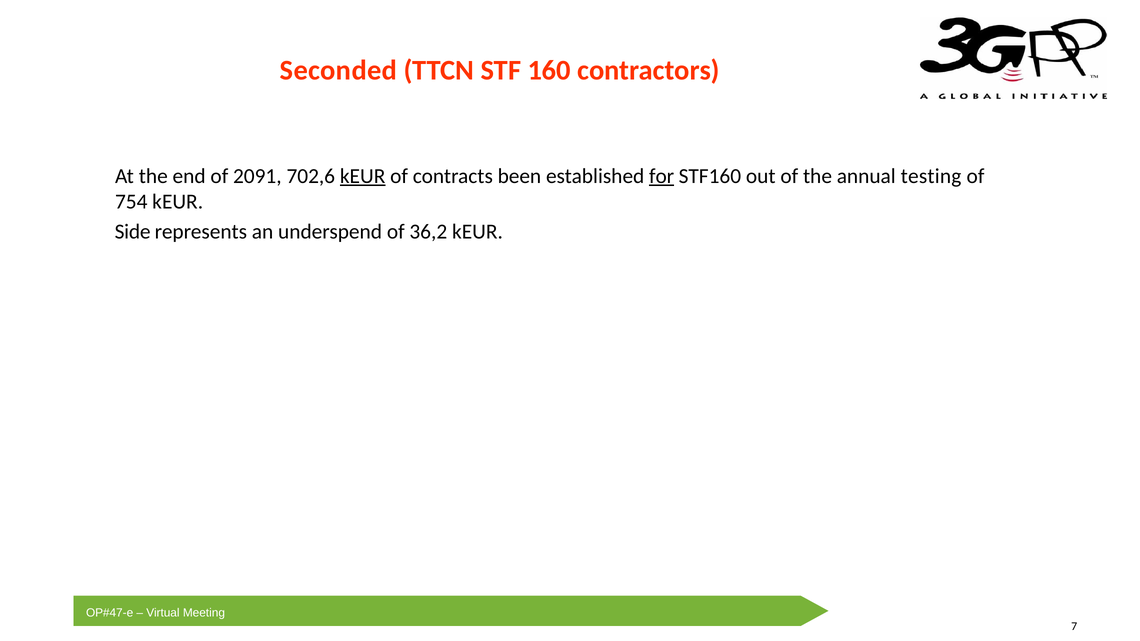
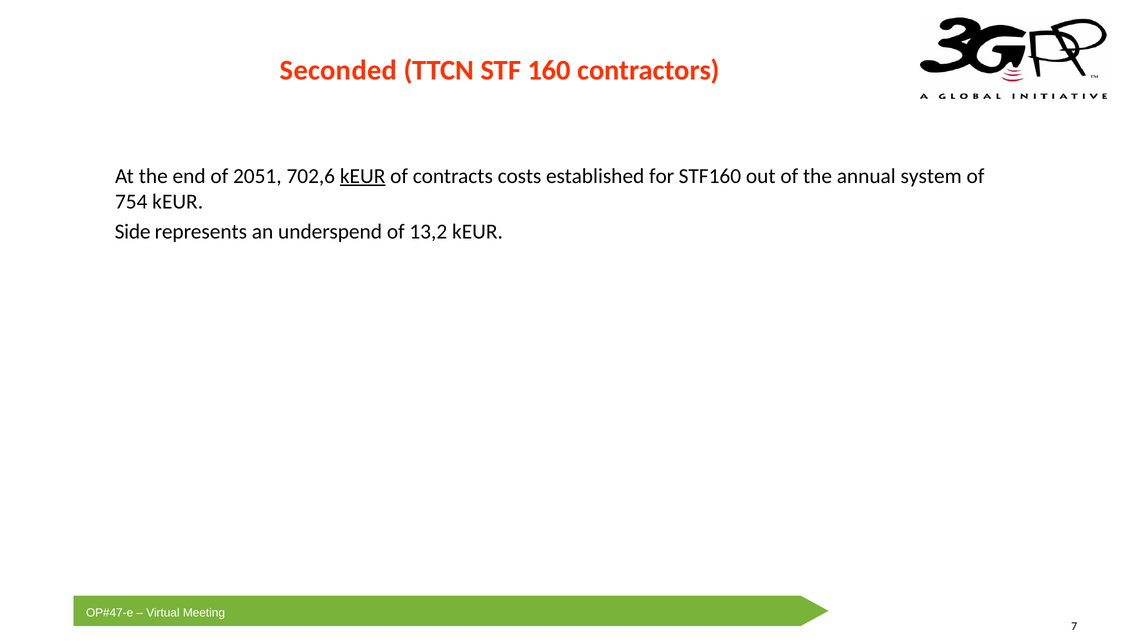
2091: 2091 -> 2051
been: been -> costs
for underline: present -> none
testing: testing -> system
36,2: 36,2 -> 13,2
